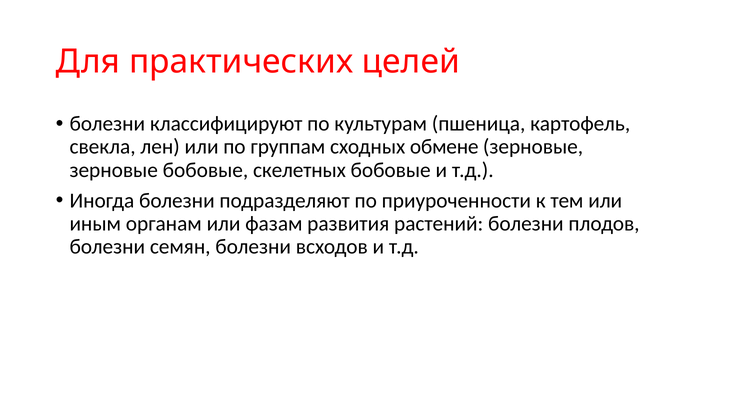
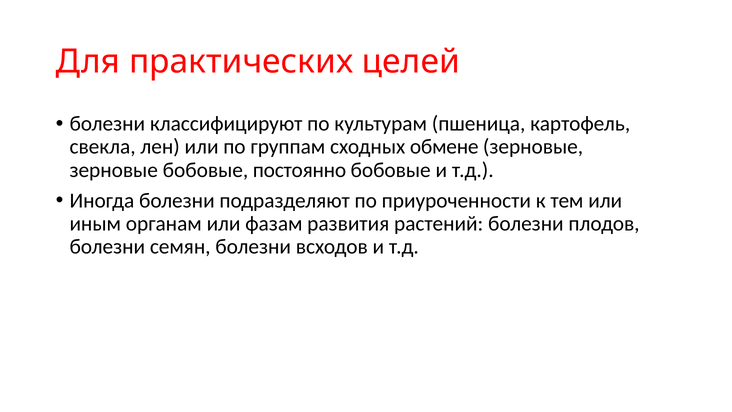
скелетных: скелетных -> постоянно
